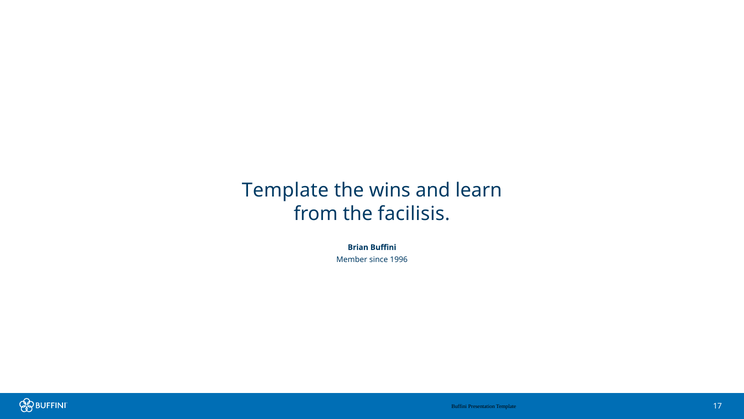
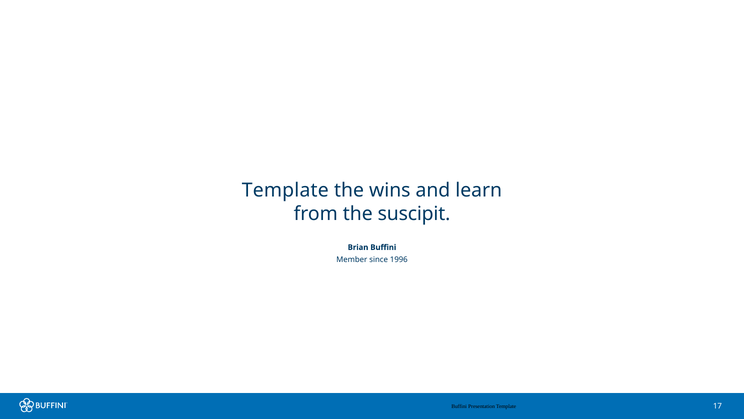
facilisis: facilisis -> suscipit
